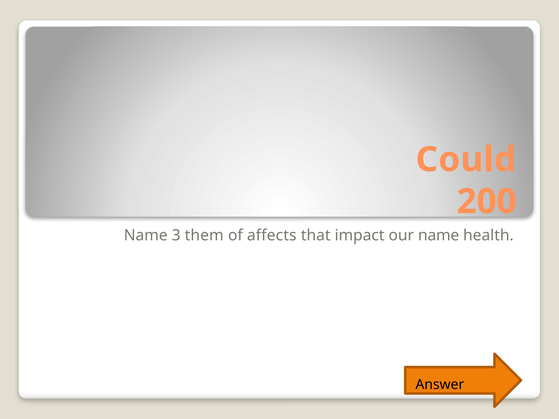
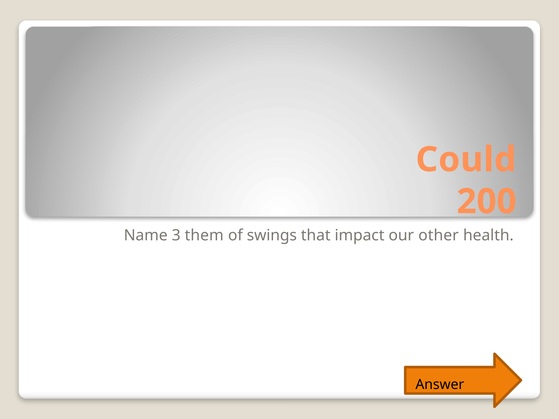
affects: affects -> swings
our name: name -> other
